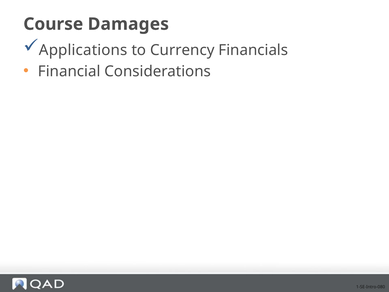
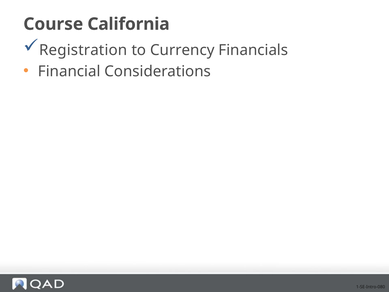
Damages: Damages -> California
Applications: Applications -> Registration
